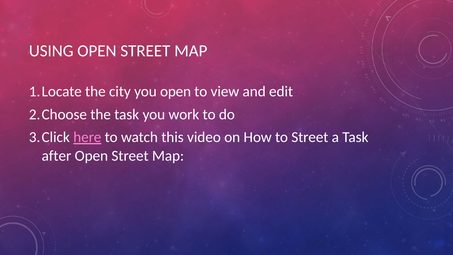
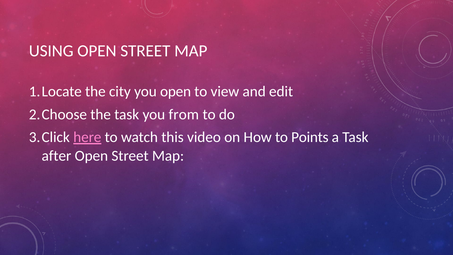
work: work -> from
to Street: Street -> Points
